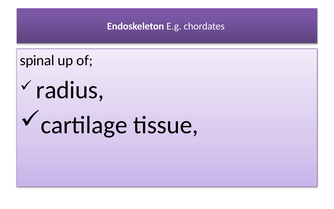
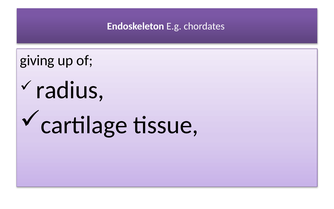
spinal: spinal -> giving
